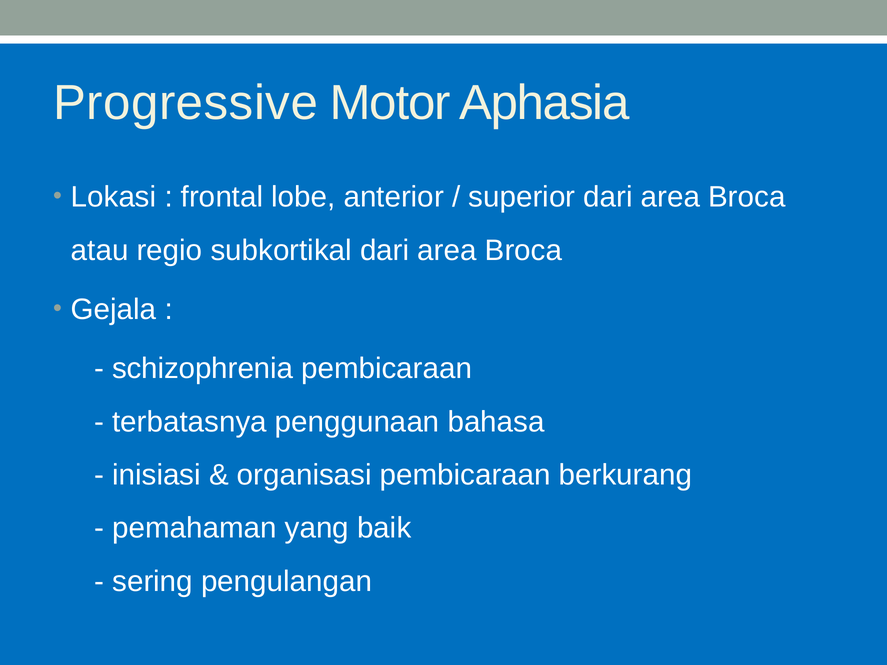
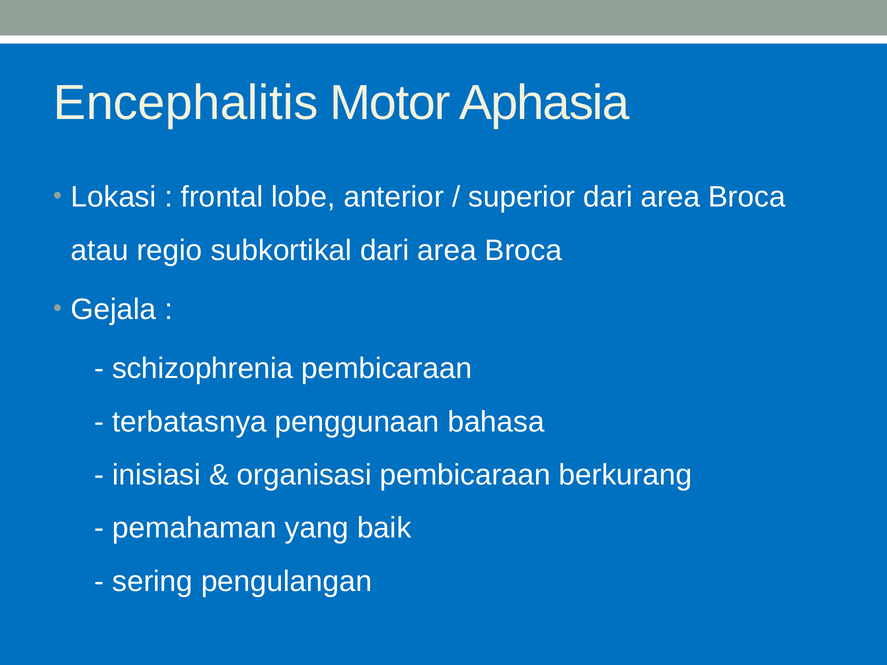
Progressive: Progressive -> Encephalitis
